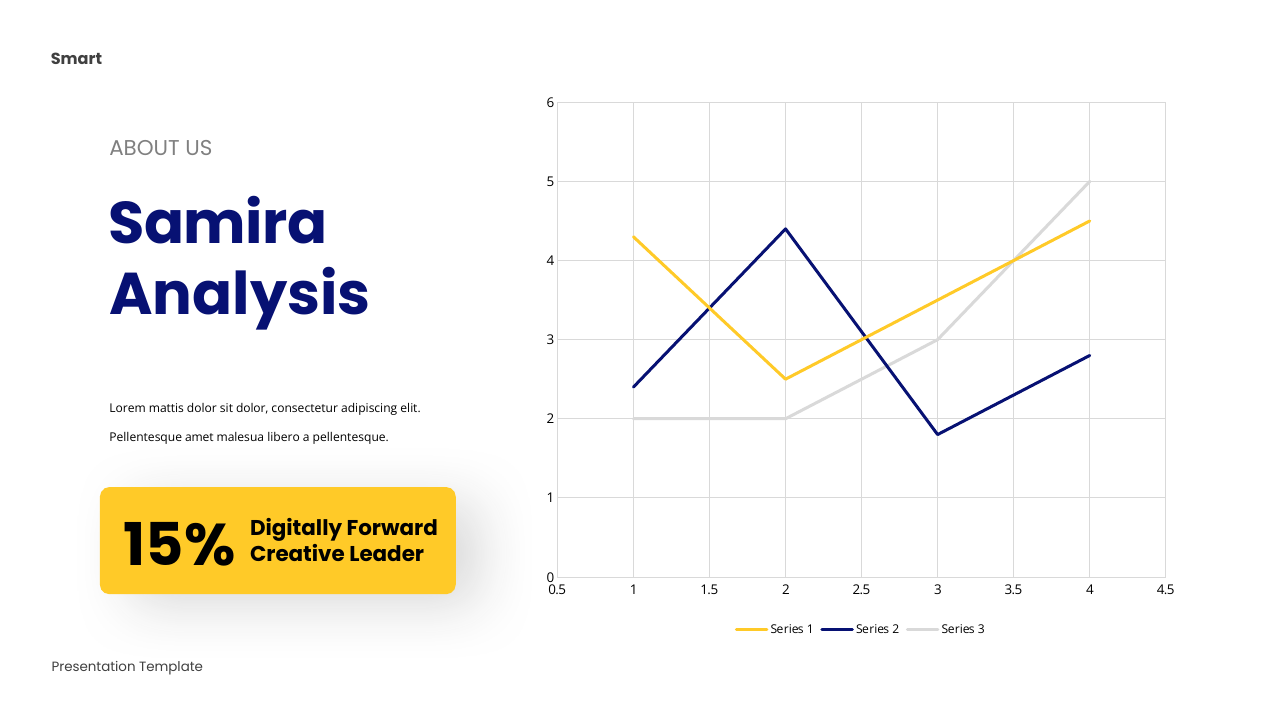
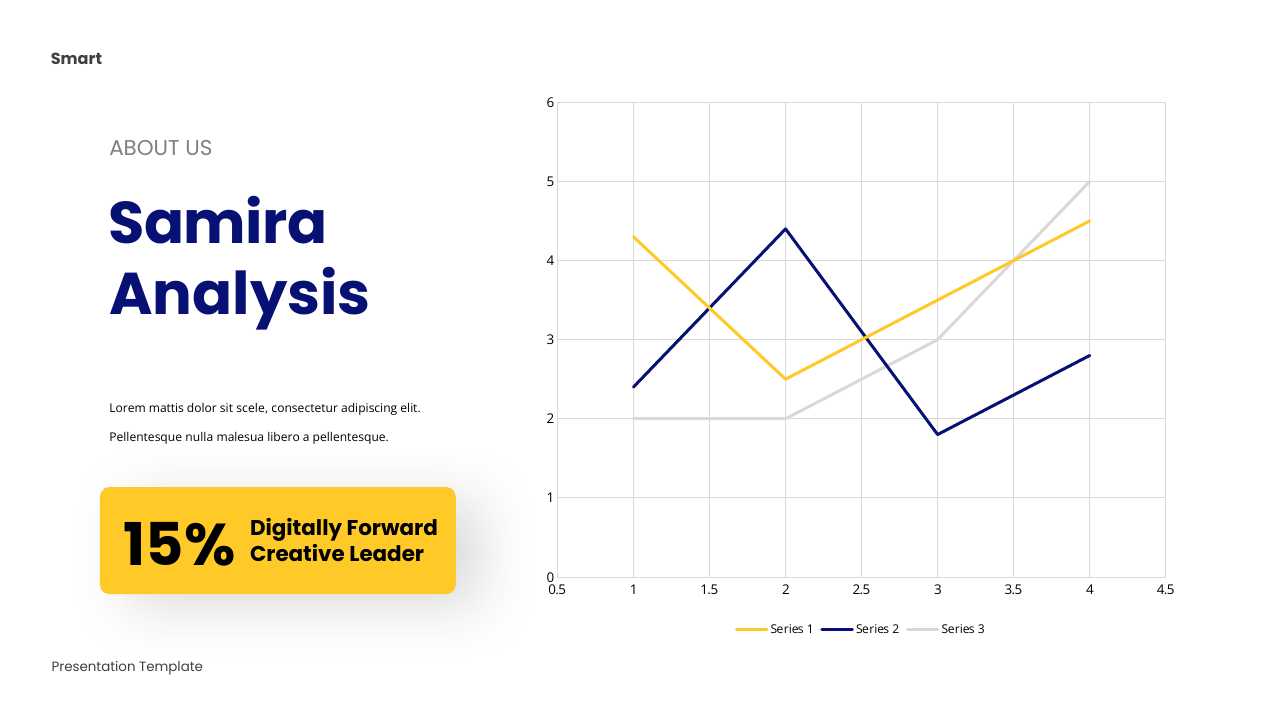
sit dolor: dolor -> scele
amet: amet -> nulla
